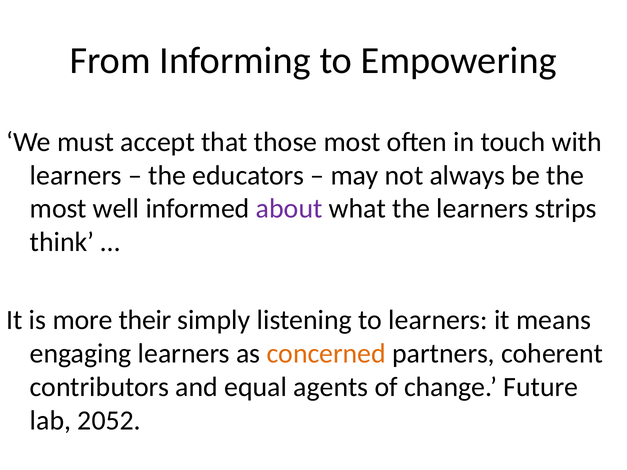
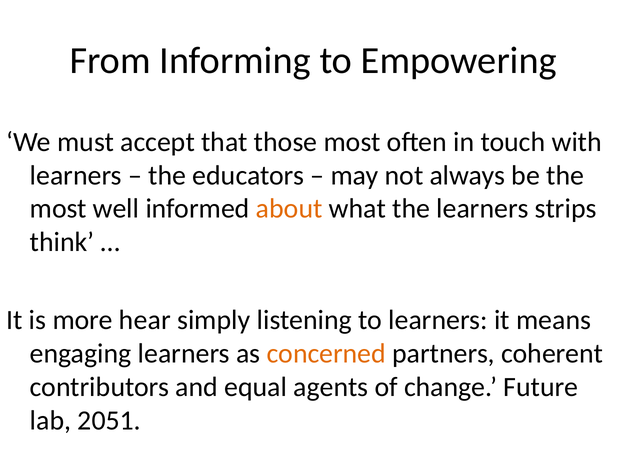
about colour: purple -> orange
their: their -> hear
2052: 2052 -> 2051
